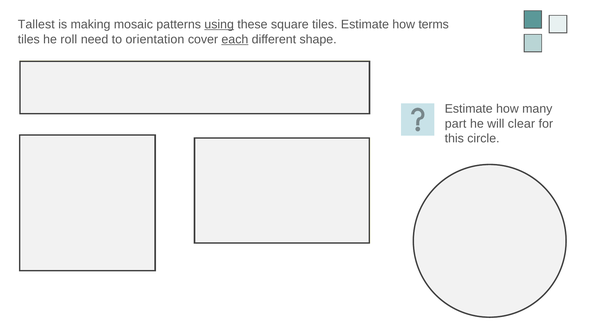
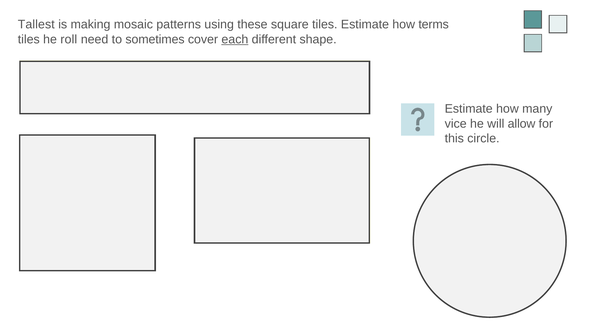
using underline: present -> none
orientation: orientation -> sometimes
part: part -> vice
clear: clear -> allow
